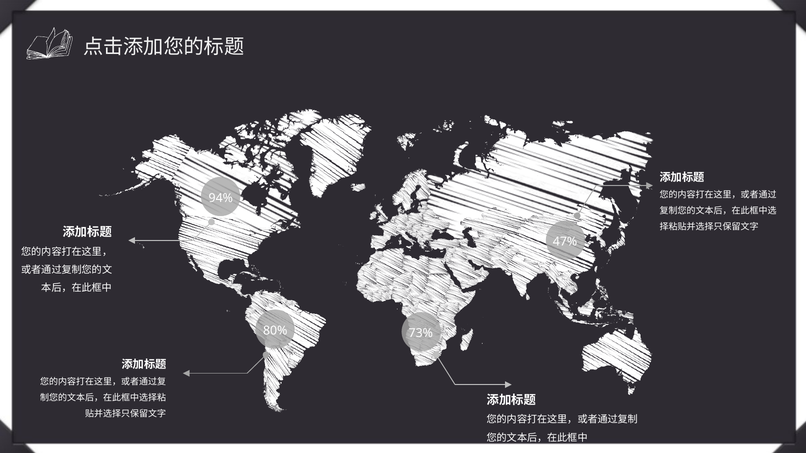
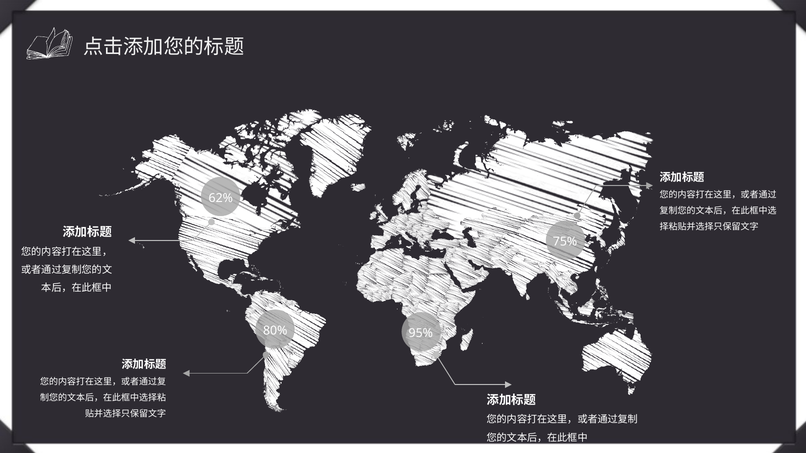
94%: 94% -> 62%
47%: 47% -> 75%
73%: 73% -> 95%
